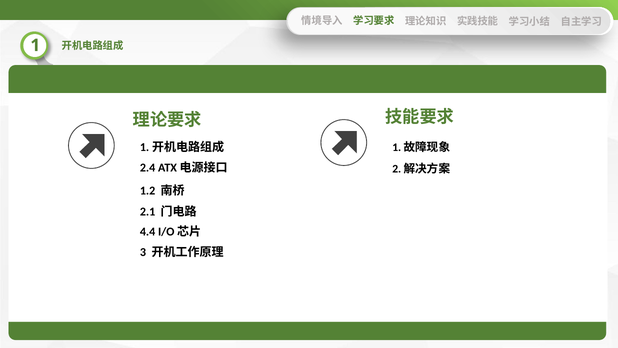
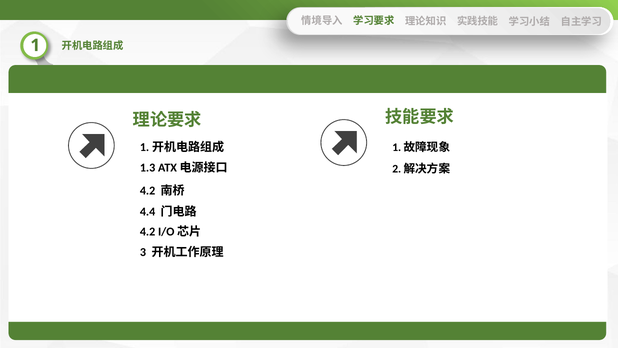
2.4: 2.4 -> 1.3
1.2 at (148, 190): 1.2 -> 4.2
2.1: 2.1 -> 4.4
4.4 at (148, 231): 4.4 -> 4.2
